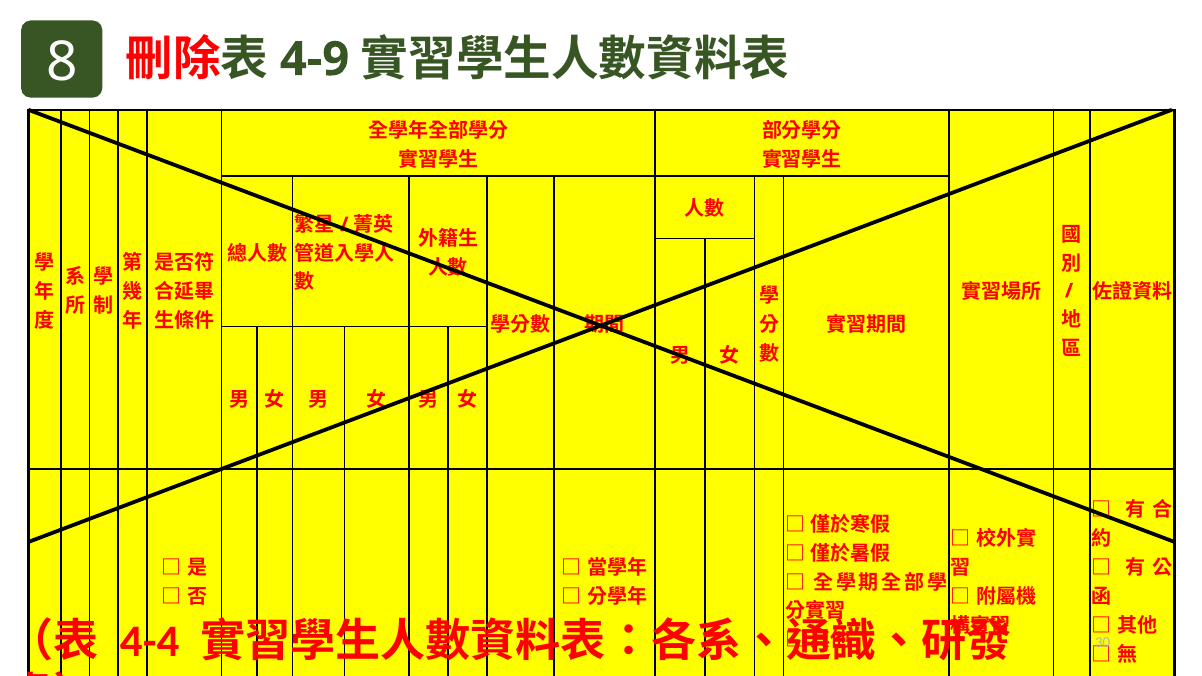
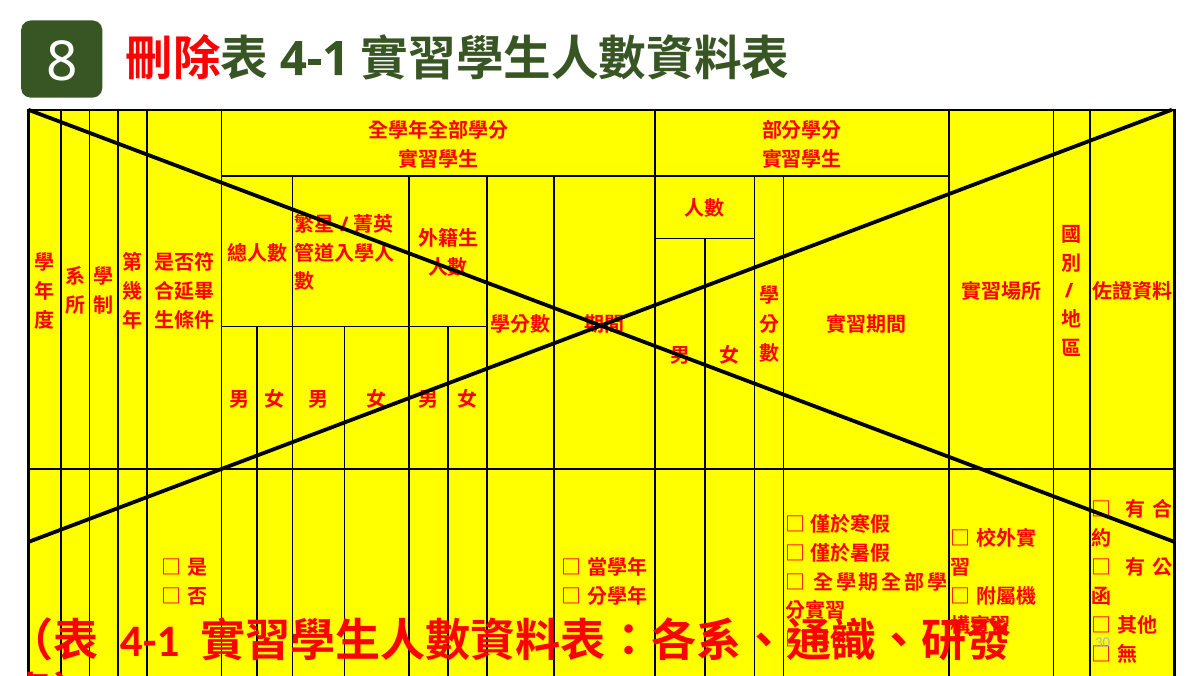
4-9 at (315, 59): 4-9 -> 4-1
4-4 at (150, 642): 4-4 -> 4-1
